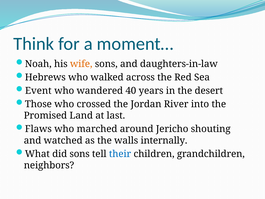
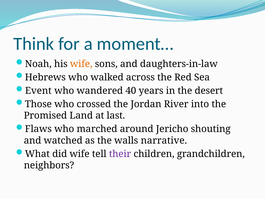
internally: internally -> narrative
did sons: sons -> wife
their colour: blue -> purple
